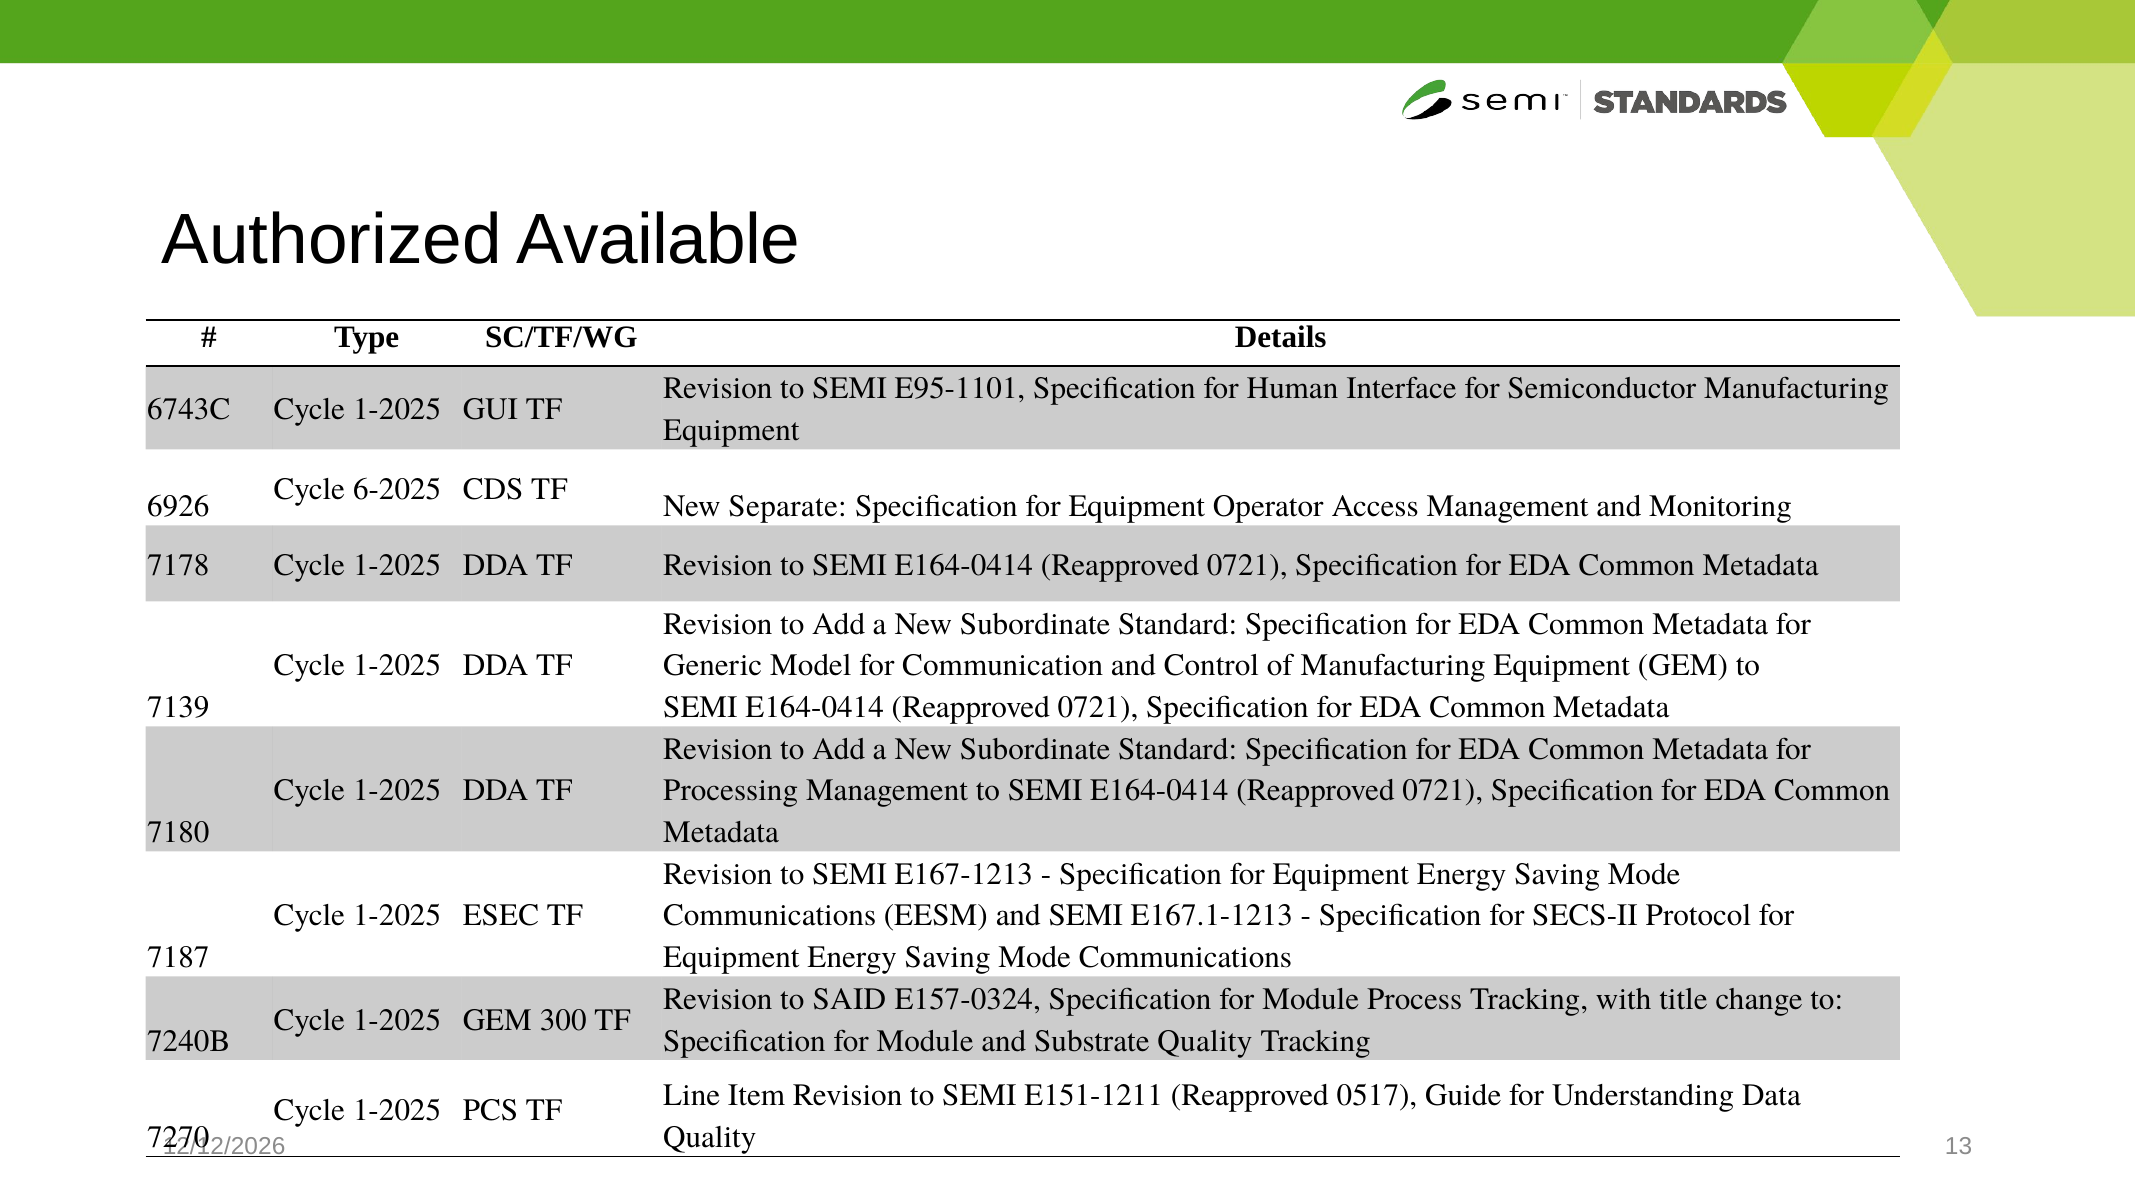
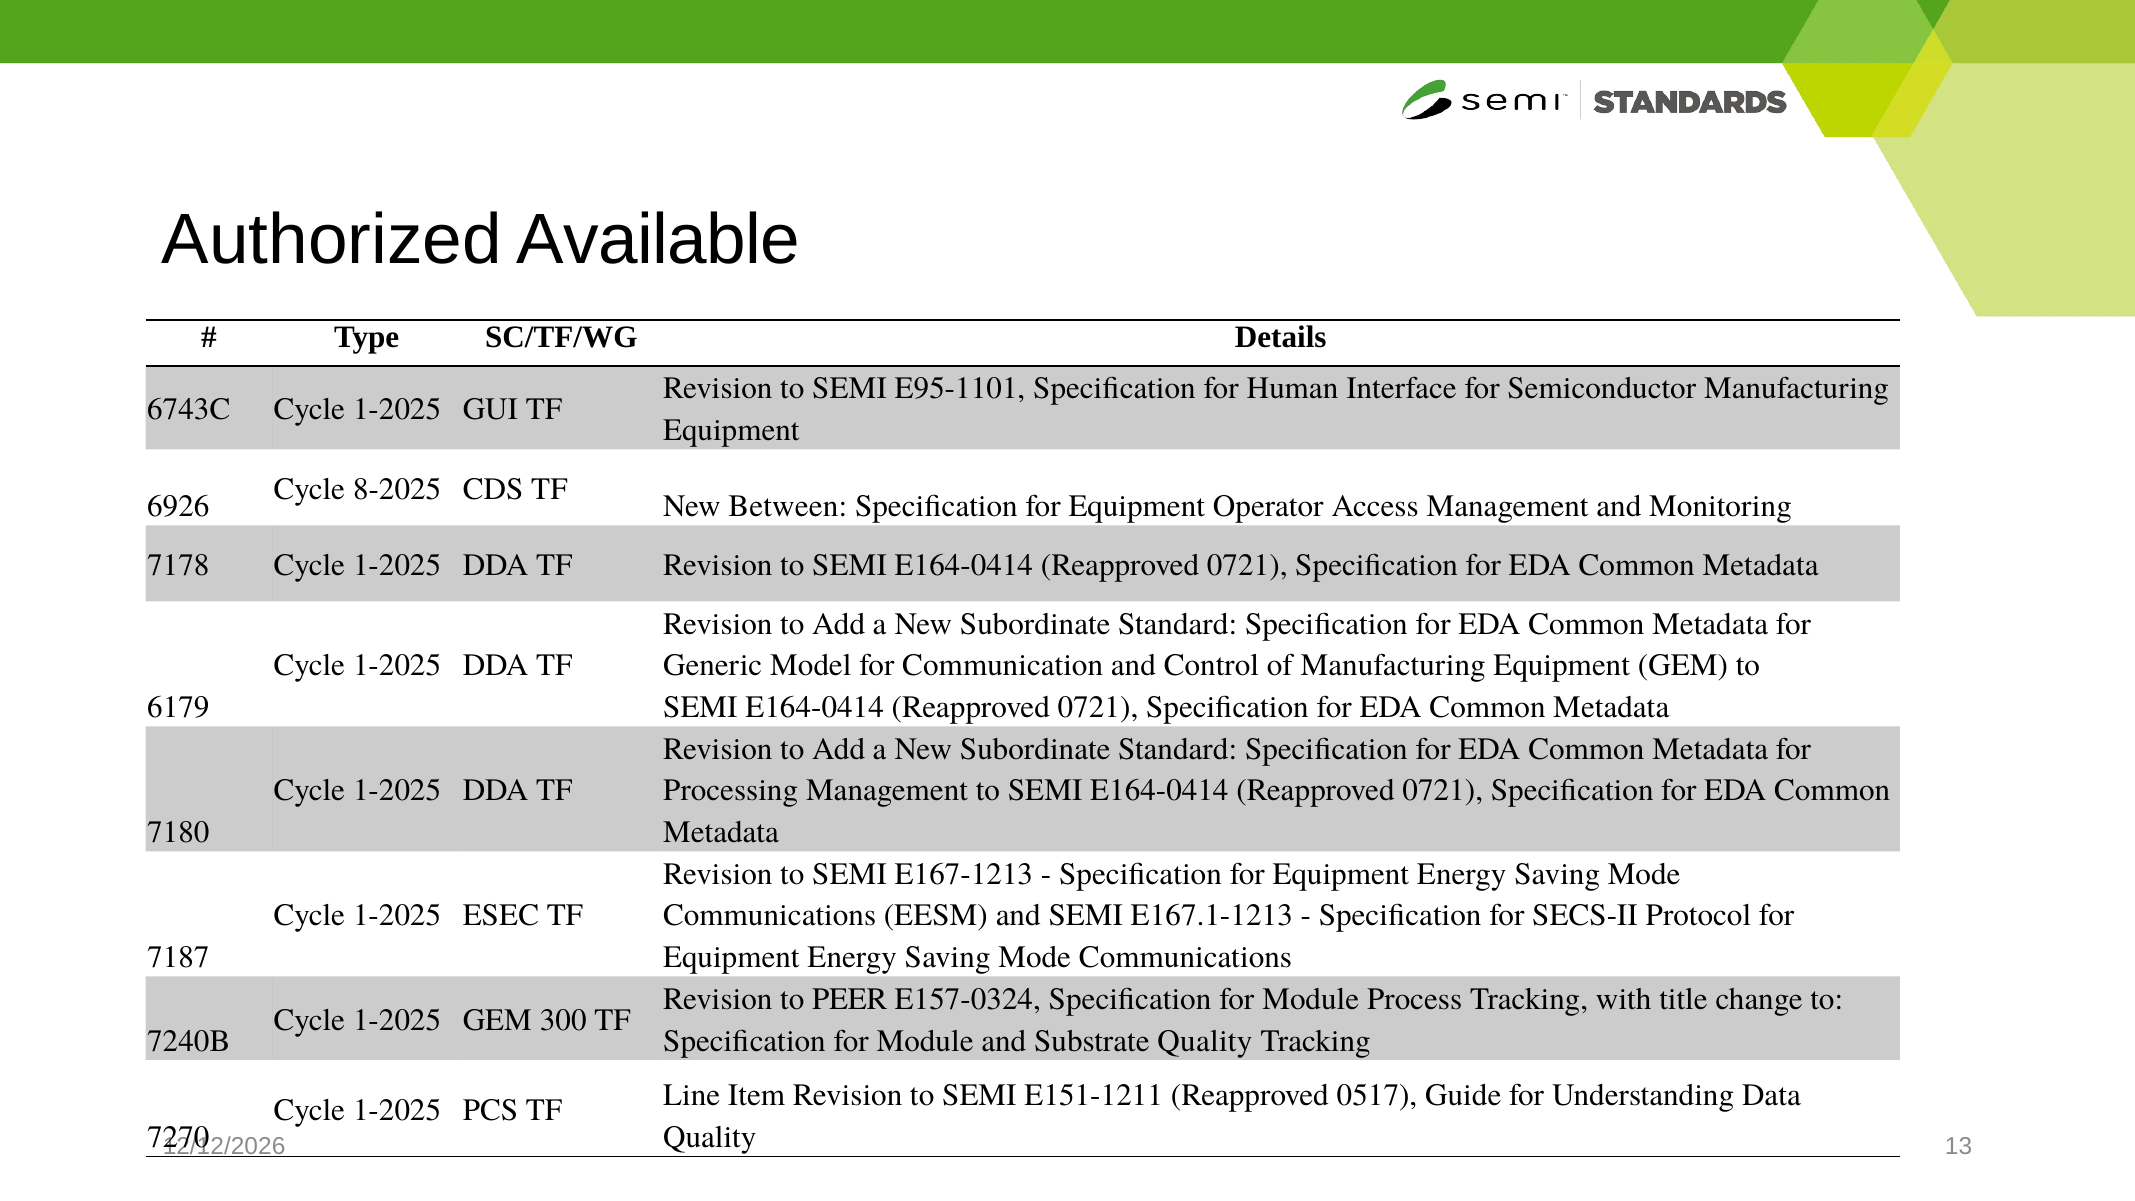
6-2025: 6-2025 -> 8-2025
Separate: Separate -> Between
7139: 7139 -> 6179
SAID: SAID -> PEER
